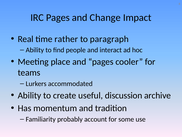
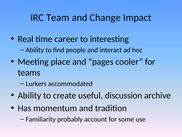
IRC Pages: Pages -> Team
rather: rather -> career
paragraph: paragraph -> interesting
